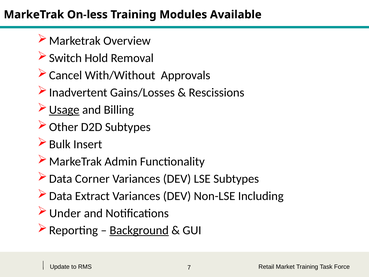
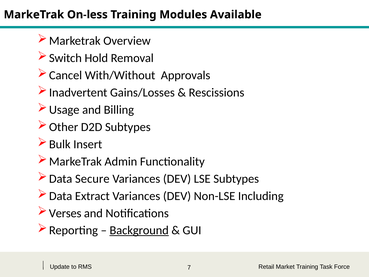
Usage underline: present -> none
Corner: Corner -> Secure
Under: Under -> Verses
